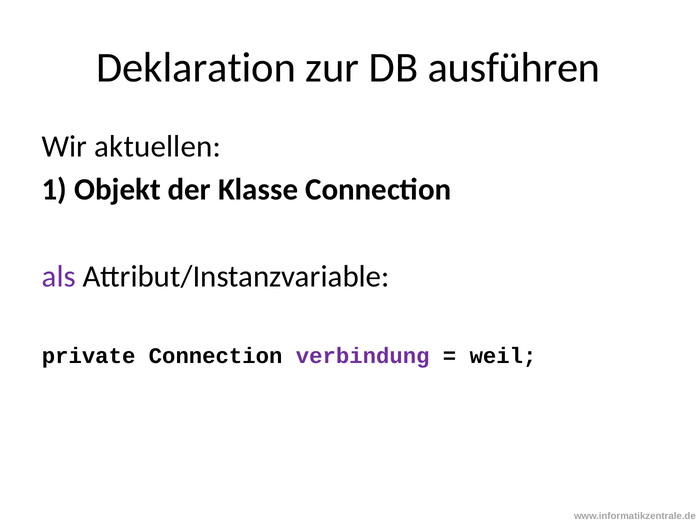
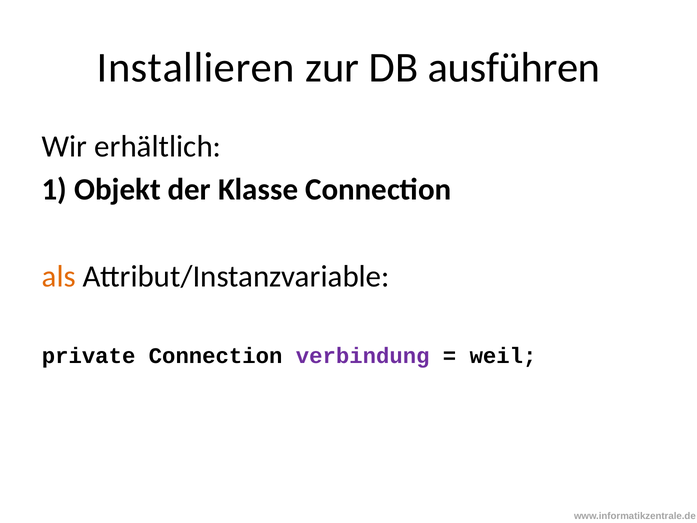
Deklaration: Deklaration -> Installieren
aktuellen: aktuellen -> erhältlich
als colour: purple -> orange
